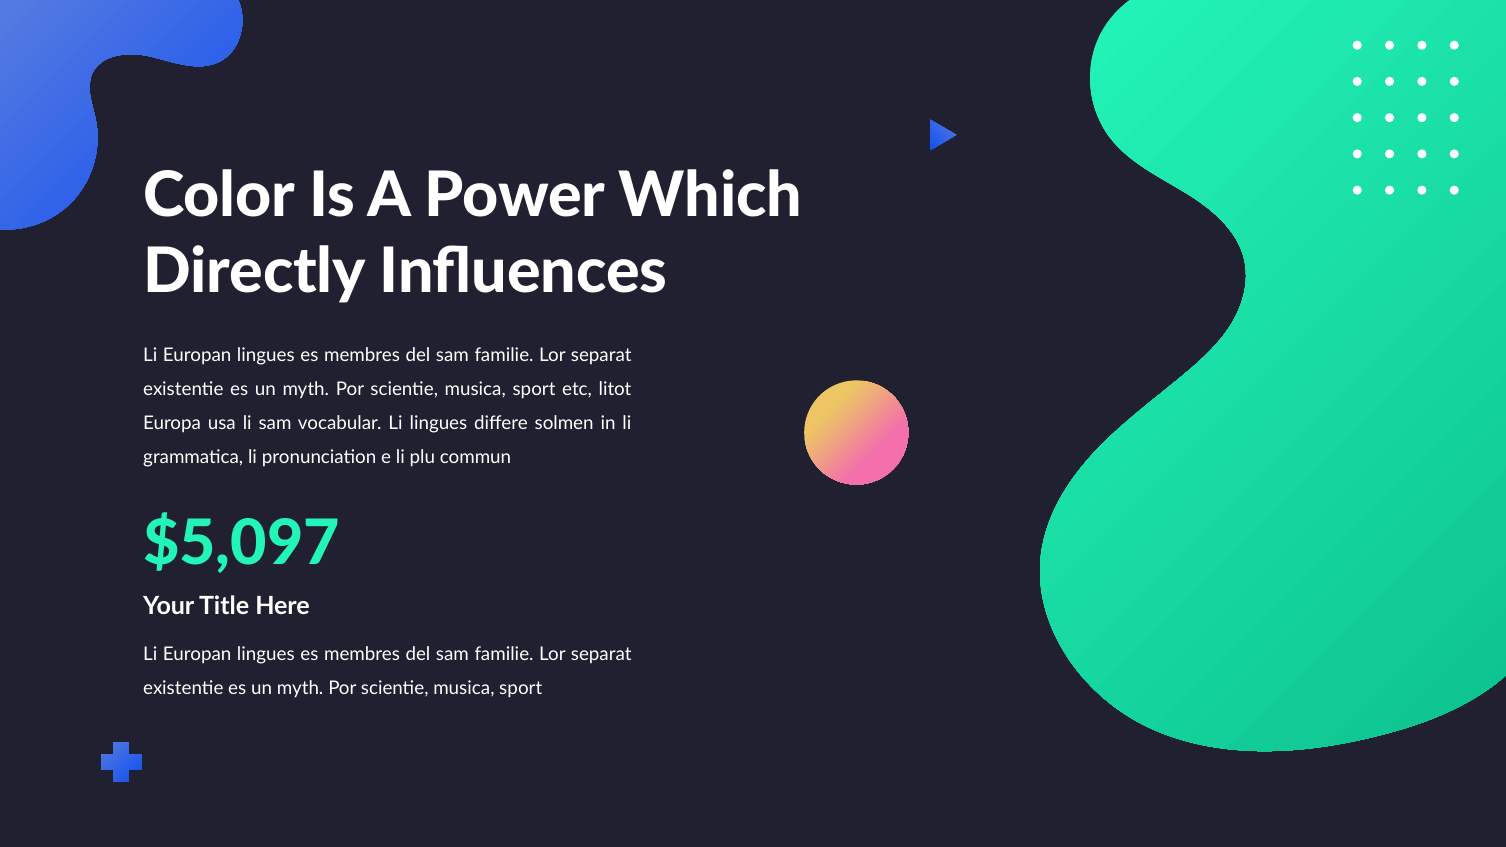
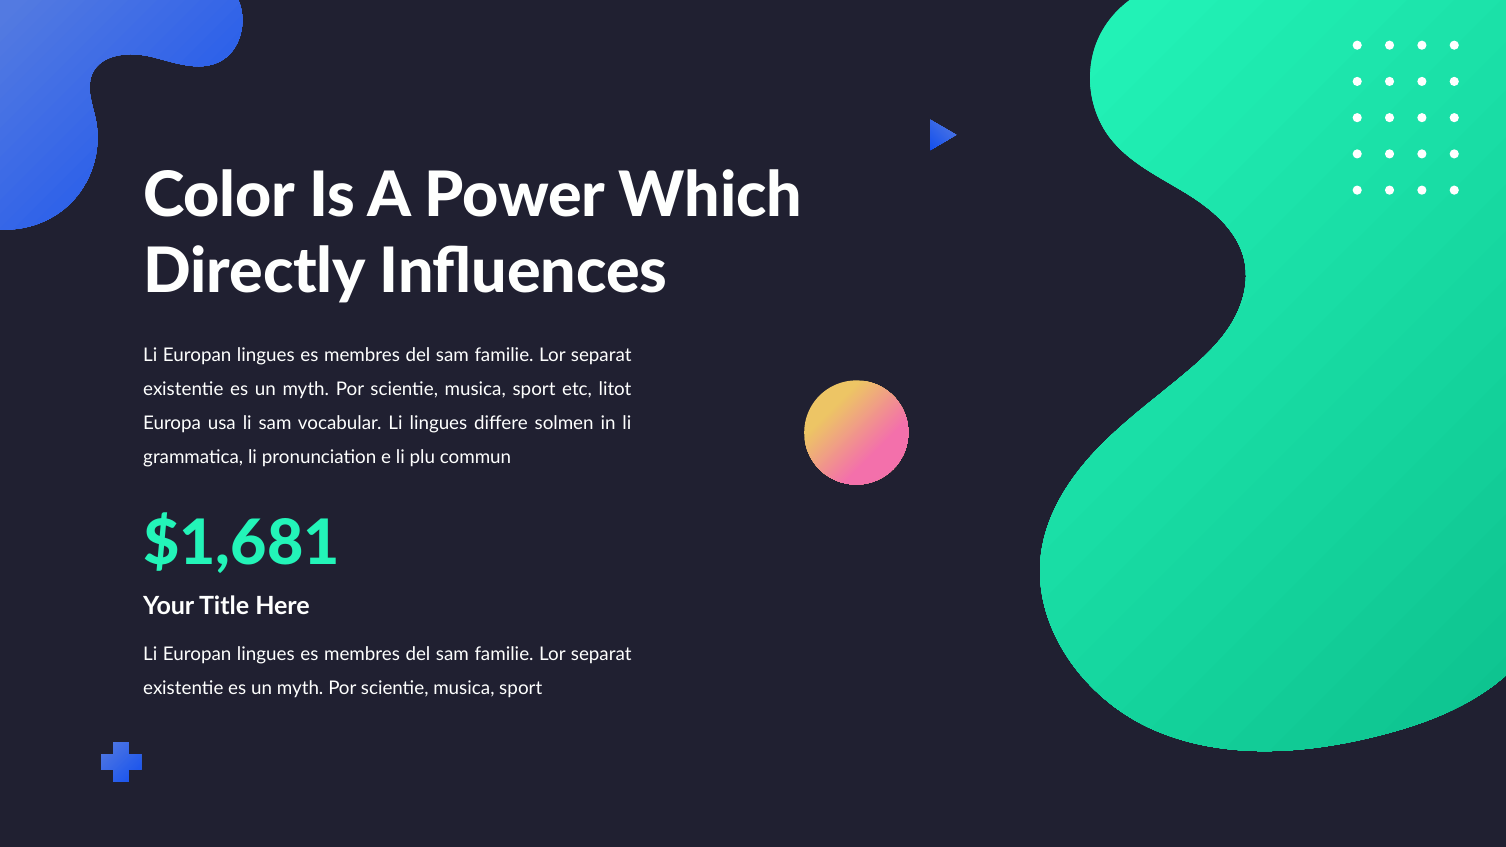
$5,097: $5,097 -> $1,681
